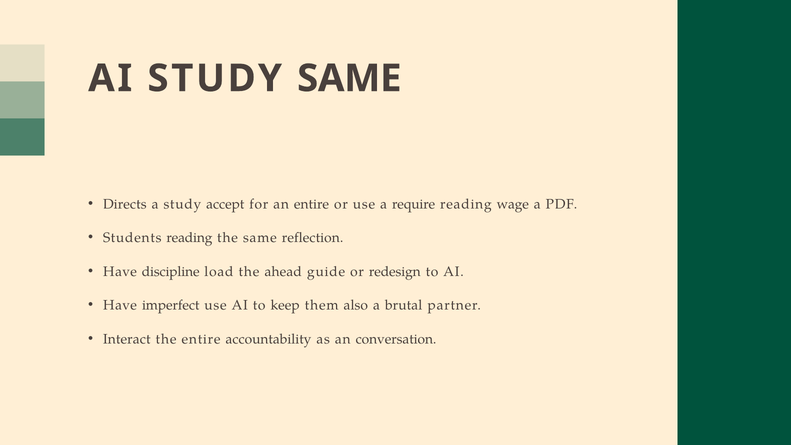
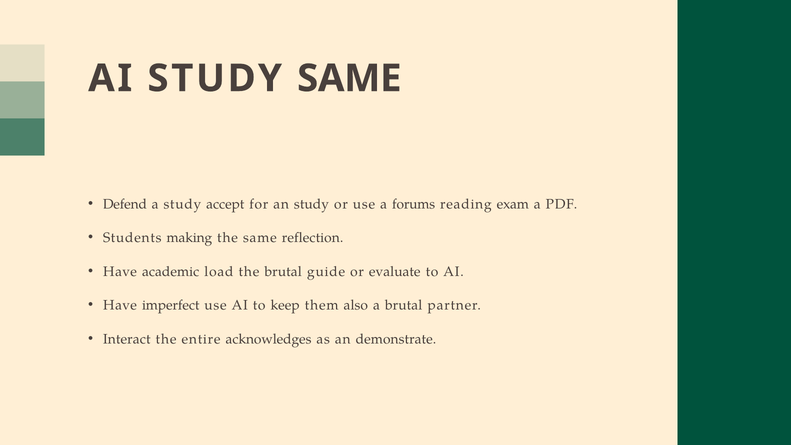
Directs: Directs -> Defend
an entire: entire -> study
require: require -> forums
wage: wage -> exam
Students reading: reading -> making
discipline: discipline -> academic
the ahead: ahead -> brutal
redesign: redesign -> evaluate
accountability: accountability -> acknowledges
conversation: conversation -> demonstrate
